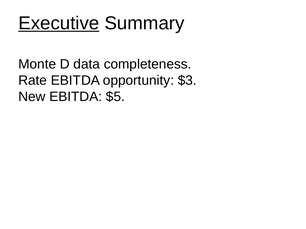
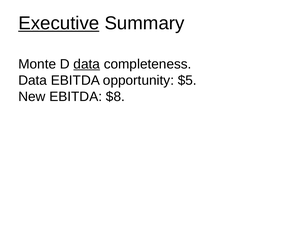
data at (87, 64) underline: none -> present
Rate at (33, 80): Rate -> Data
$3: $3 -> $5
$5: $5 -> $8
